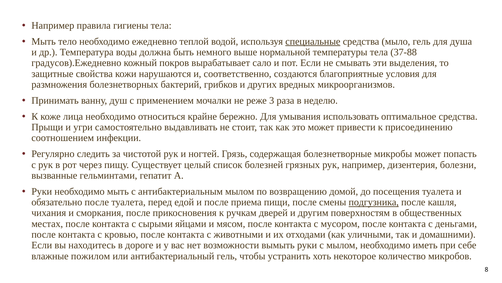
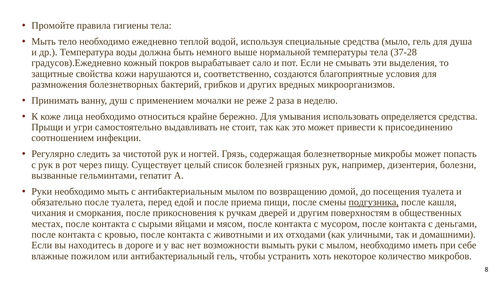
Например at (53, 25): Например -> Промойте
специальные underline: present -> none
37-88: 37-88 -> 37-28
3: 3 -> 2
оптимальное: оптимальное -> определяется
